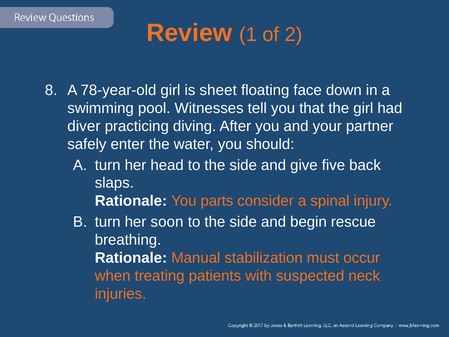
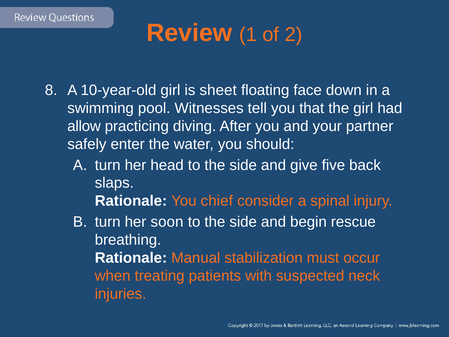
78-year-old: 78-year-old -> 10-year-old
diver: diver -> allow
parts: parts -> chief
